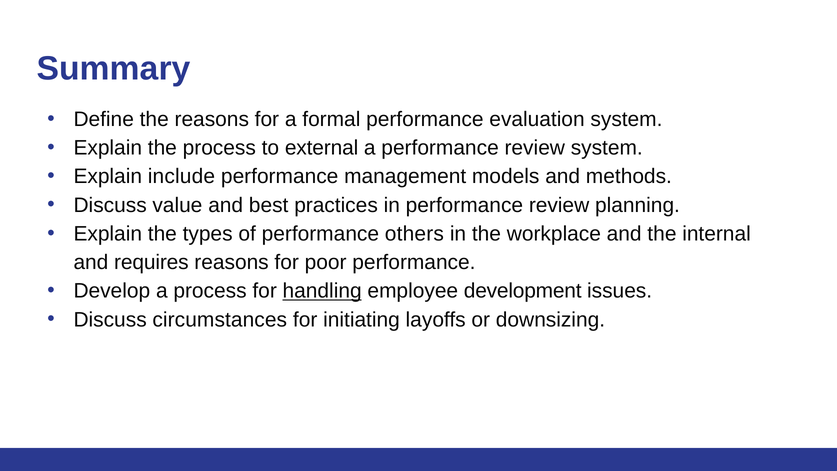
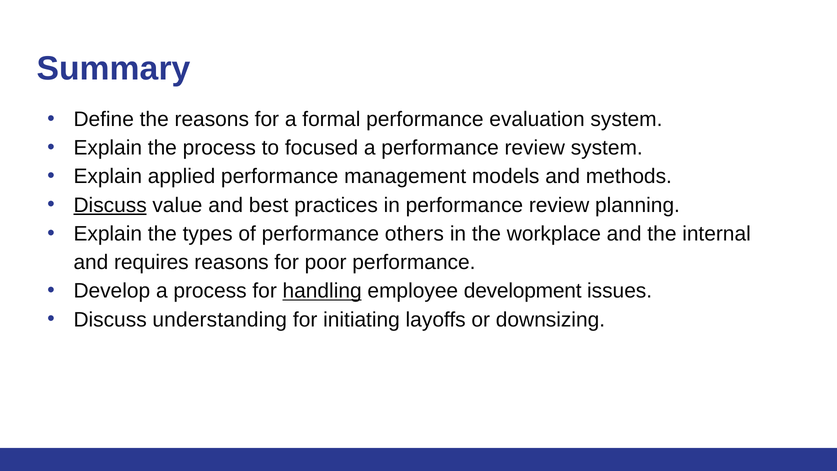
external: external -> focused
include: include -> applied
Discuss at (110, 205) underline: none -> present
circumstances: circumstances -> understanding
